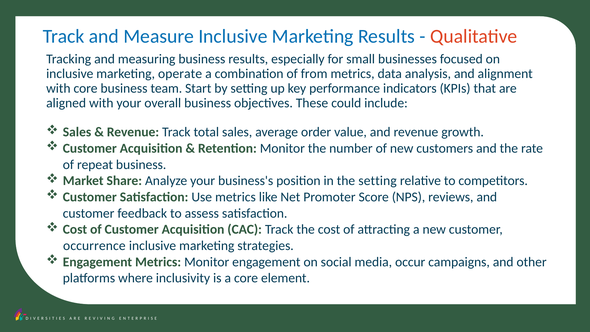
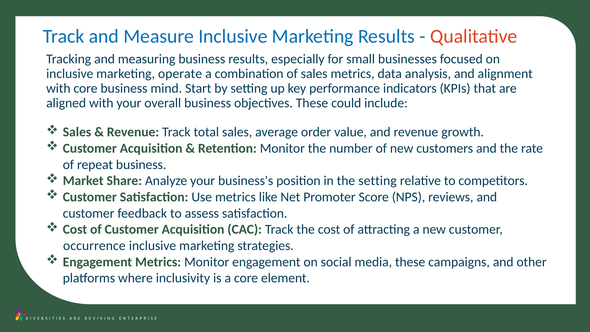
of from: from -> sales
team: team -> mind
media occur: occur -> these
